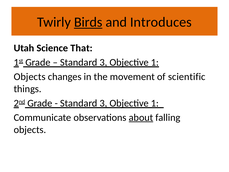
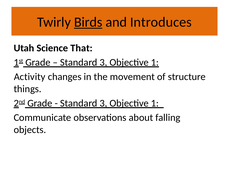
Objects at (30, 77): Objects -> Activity
scientific: scientific -> structure
about underline: present -> none
